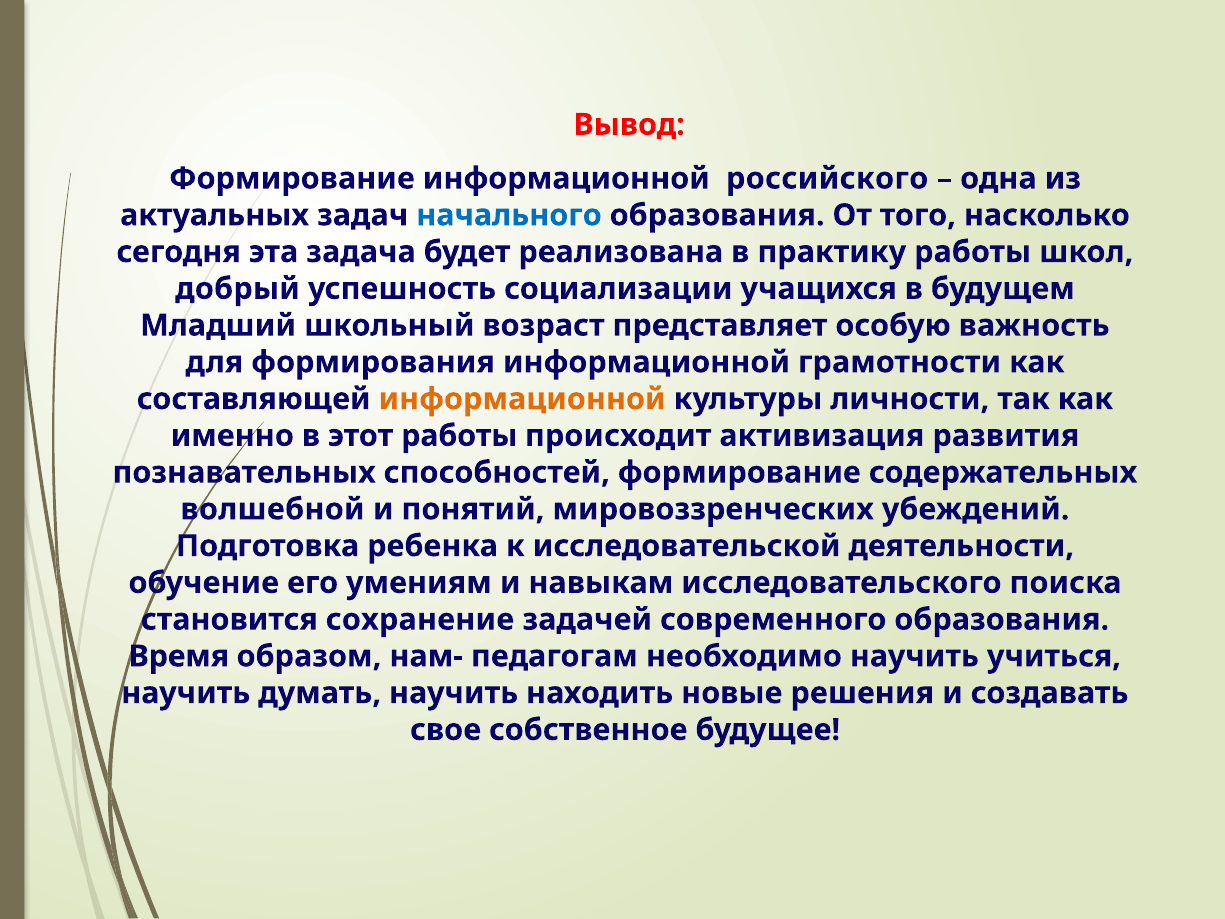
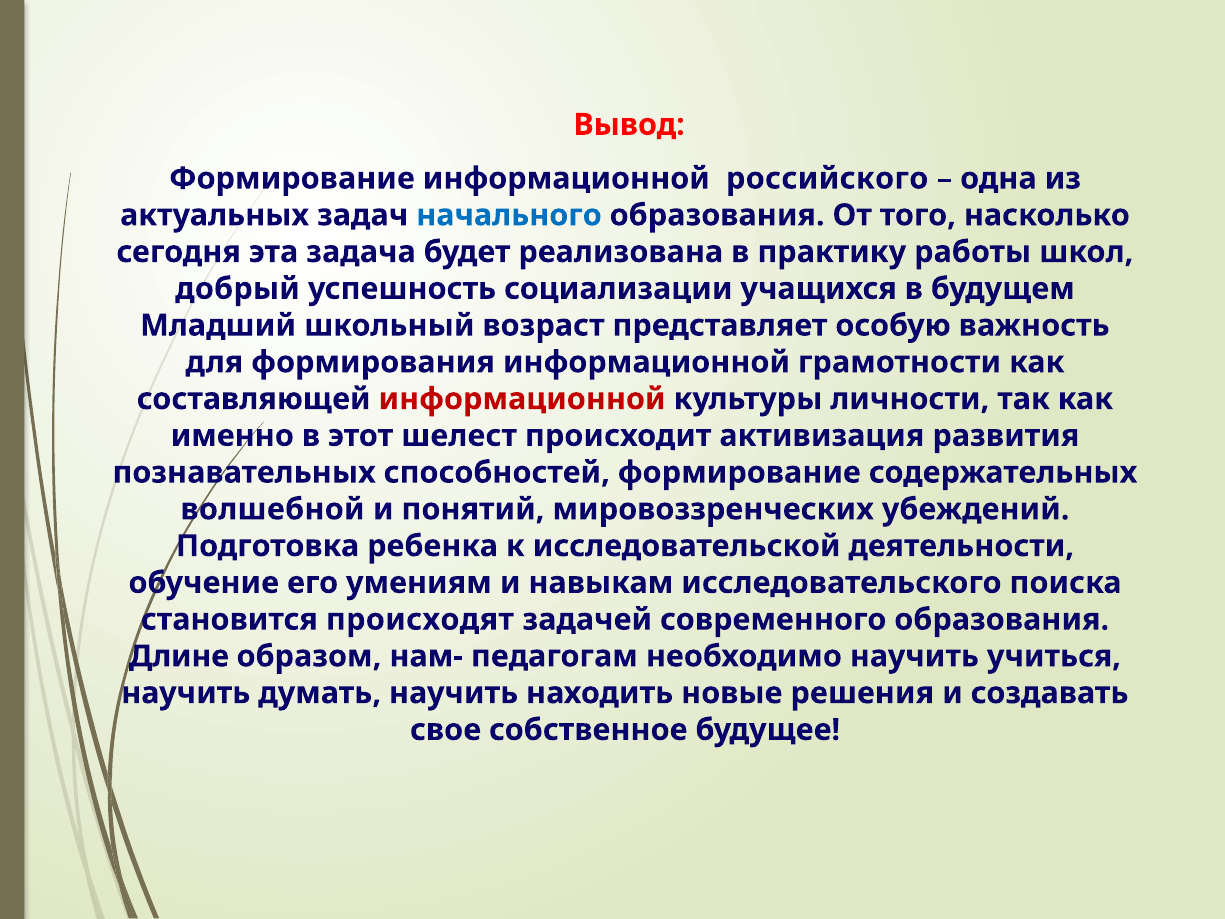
информационной at (522, 399) colour: orange -> red
этот работы: работы -> шелест
сохранение: сохранение -> происходят
Время: Время -> Длине
